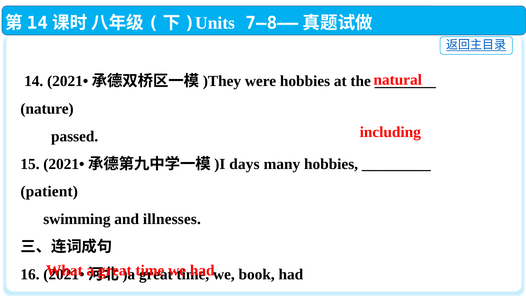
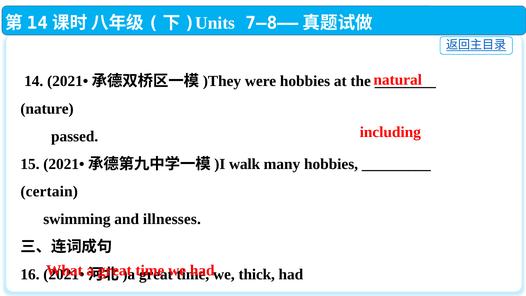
days: days -> walk
patient: patient -> certain
book: book -> thick
